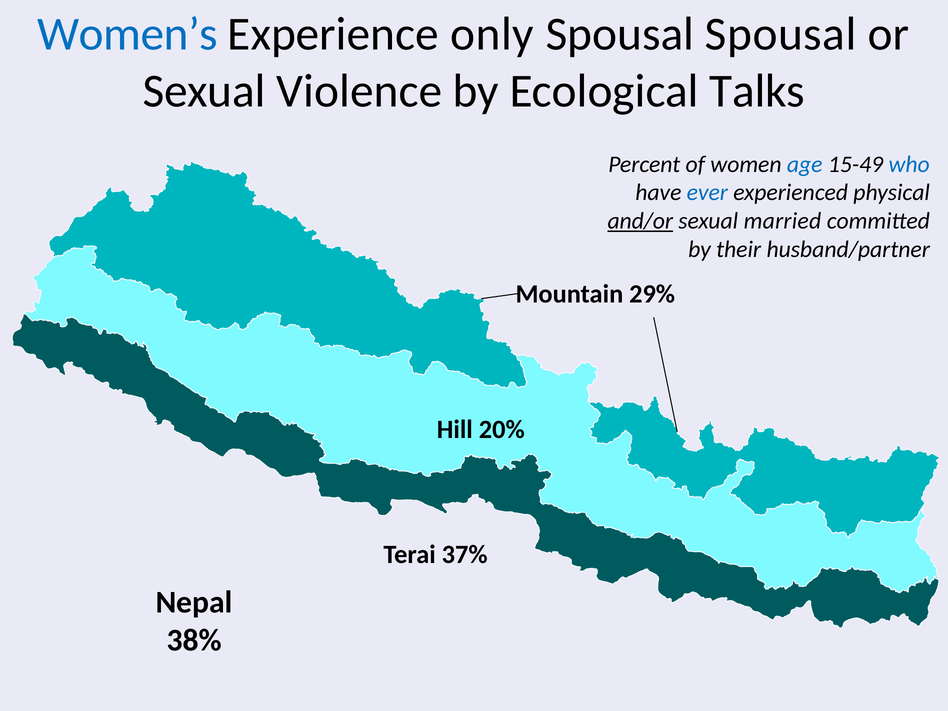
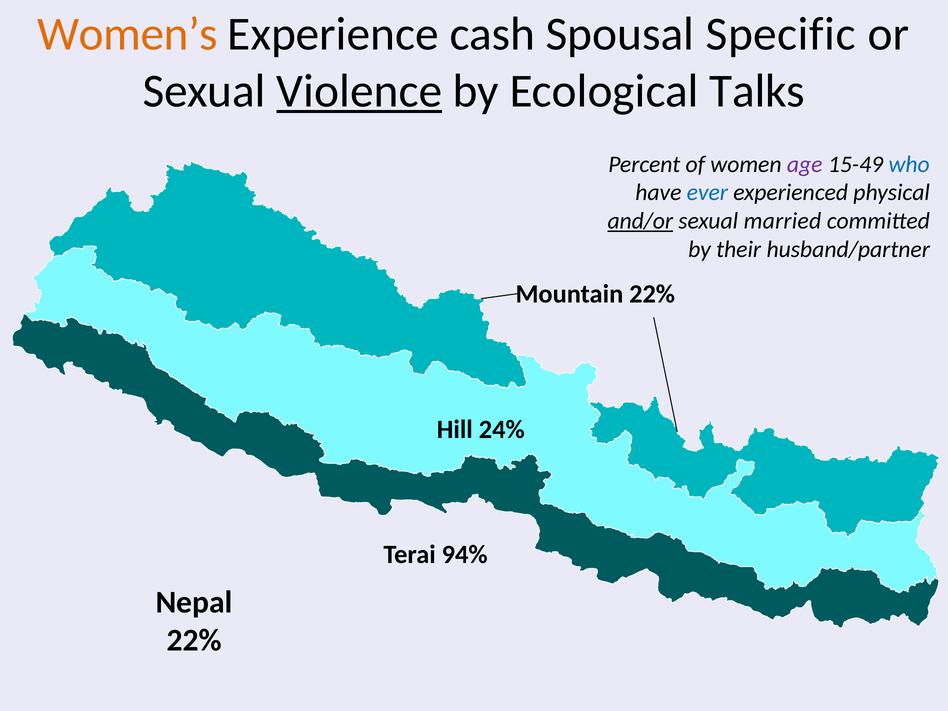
Women’s colour: blue -> orange
only: only -> cash
Spousal Spousal: Spousal -> Specific
Violence underline: none -> present
age colour: blue -> purple
Mountain 29%: 29% -> 22%
20%: 20% -> 24%
37%: 37% -> 94%
38% at (194, 640): 38% -> 22%
